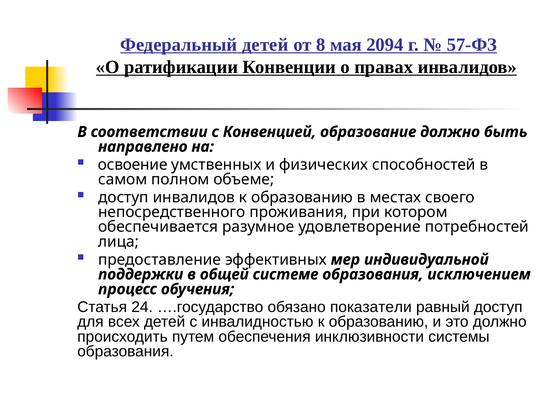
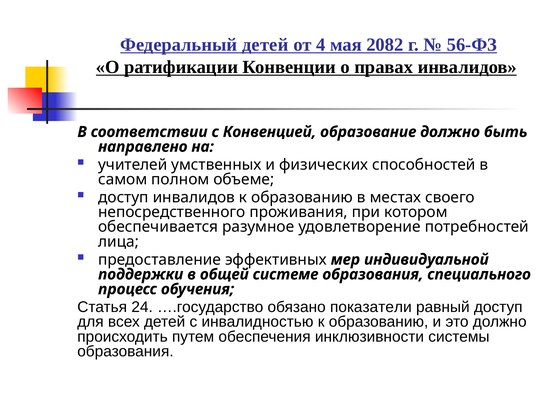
8: 8 -> 4
2094: 2094 -> 2082
57-ФЗ: 57-ФЗ -> 56-ФЗ
освоение: освоение -> учителей
исключением: исключением -> специального
